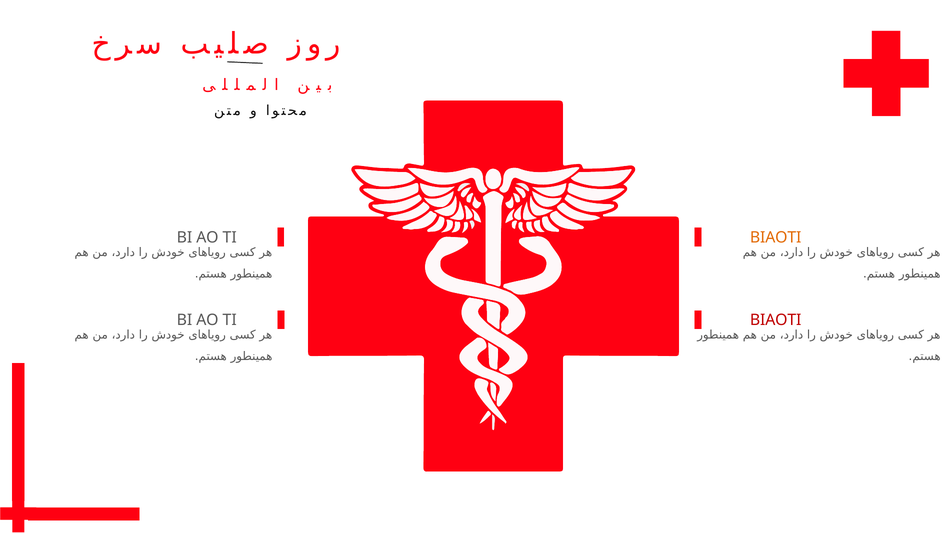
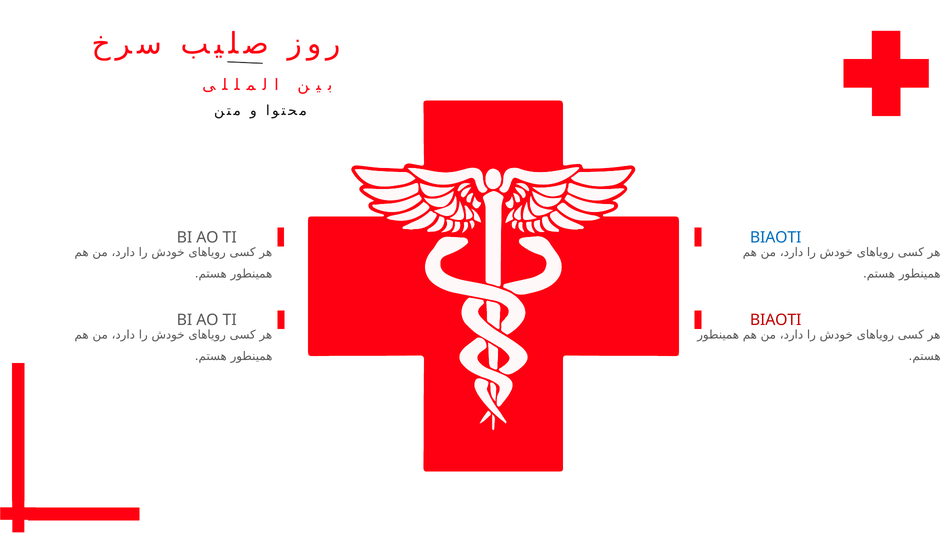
BIAOTI at (776, 238) colour: orange -> blue
